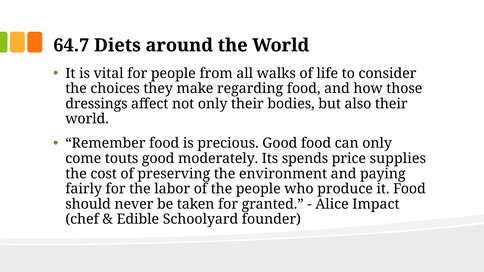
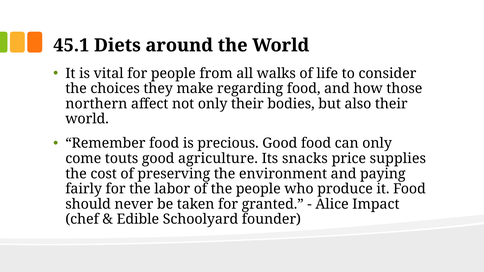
64.7: 64.7 -> 45.1
dressings: dressings -> northern
moderately: moderately -> agriculture
spends: spends -> snacks
